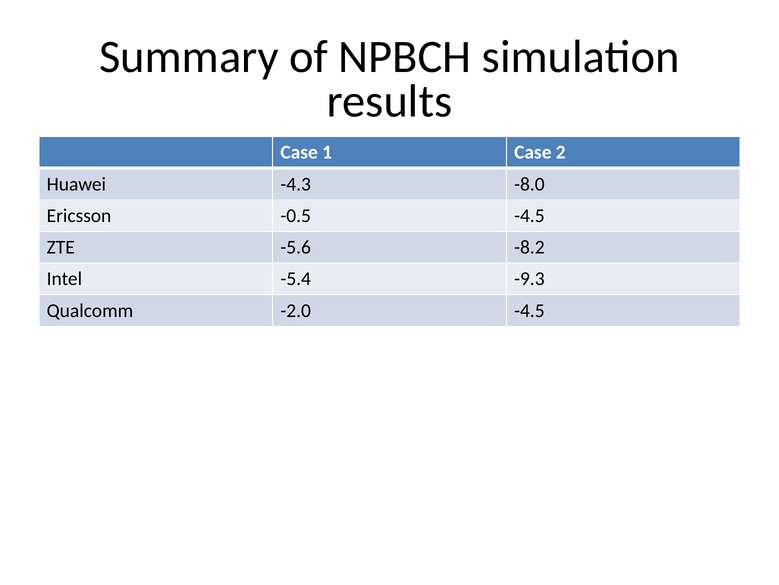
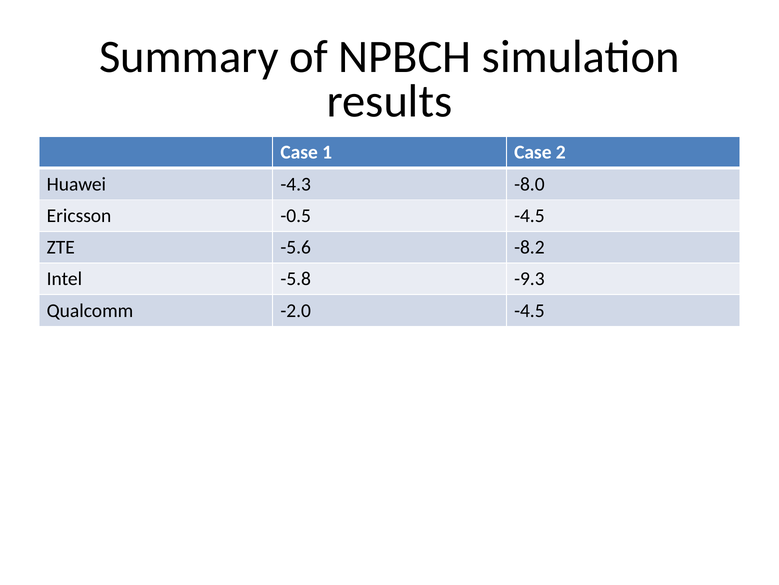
-5.4: -5.4 -> -5.8
